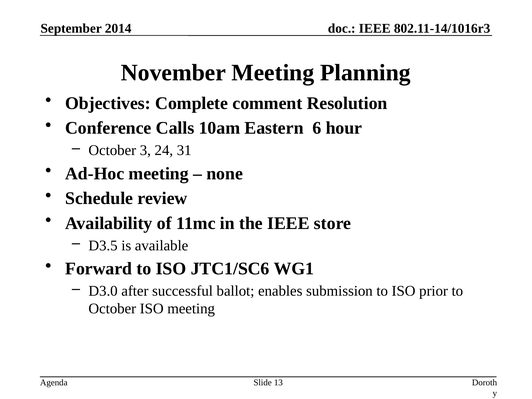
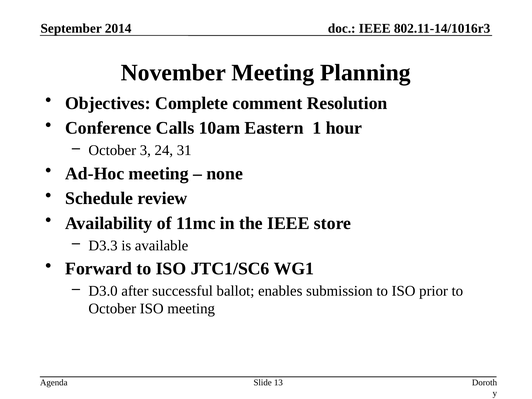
6: 6 -> 1
D3.5: D3.5 -> D3.3
